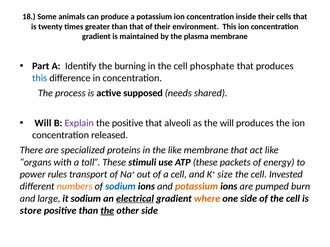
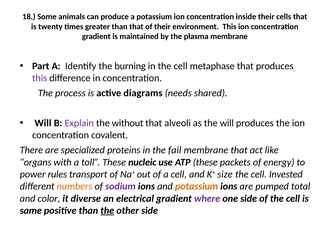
phosphate: phosphate -> metaphase
this at (40, 78) colour: blue -> purple
supposed: supposed -> diagrams
the positive: positive -> without
released: released -> covalent
the like: like -> fail
stimuli: stimuli -> nucleic
sodium at (120, 187) colour: blue -> purple
burn: burn -> total
large: large -> color
it sodium: sodium -> diverse
electrical underline: present -> none
where colour: orange -> purple
store: store -> same
